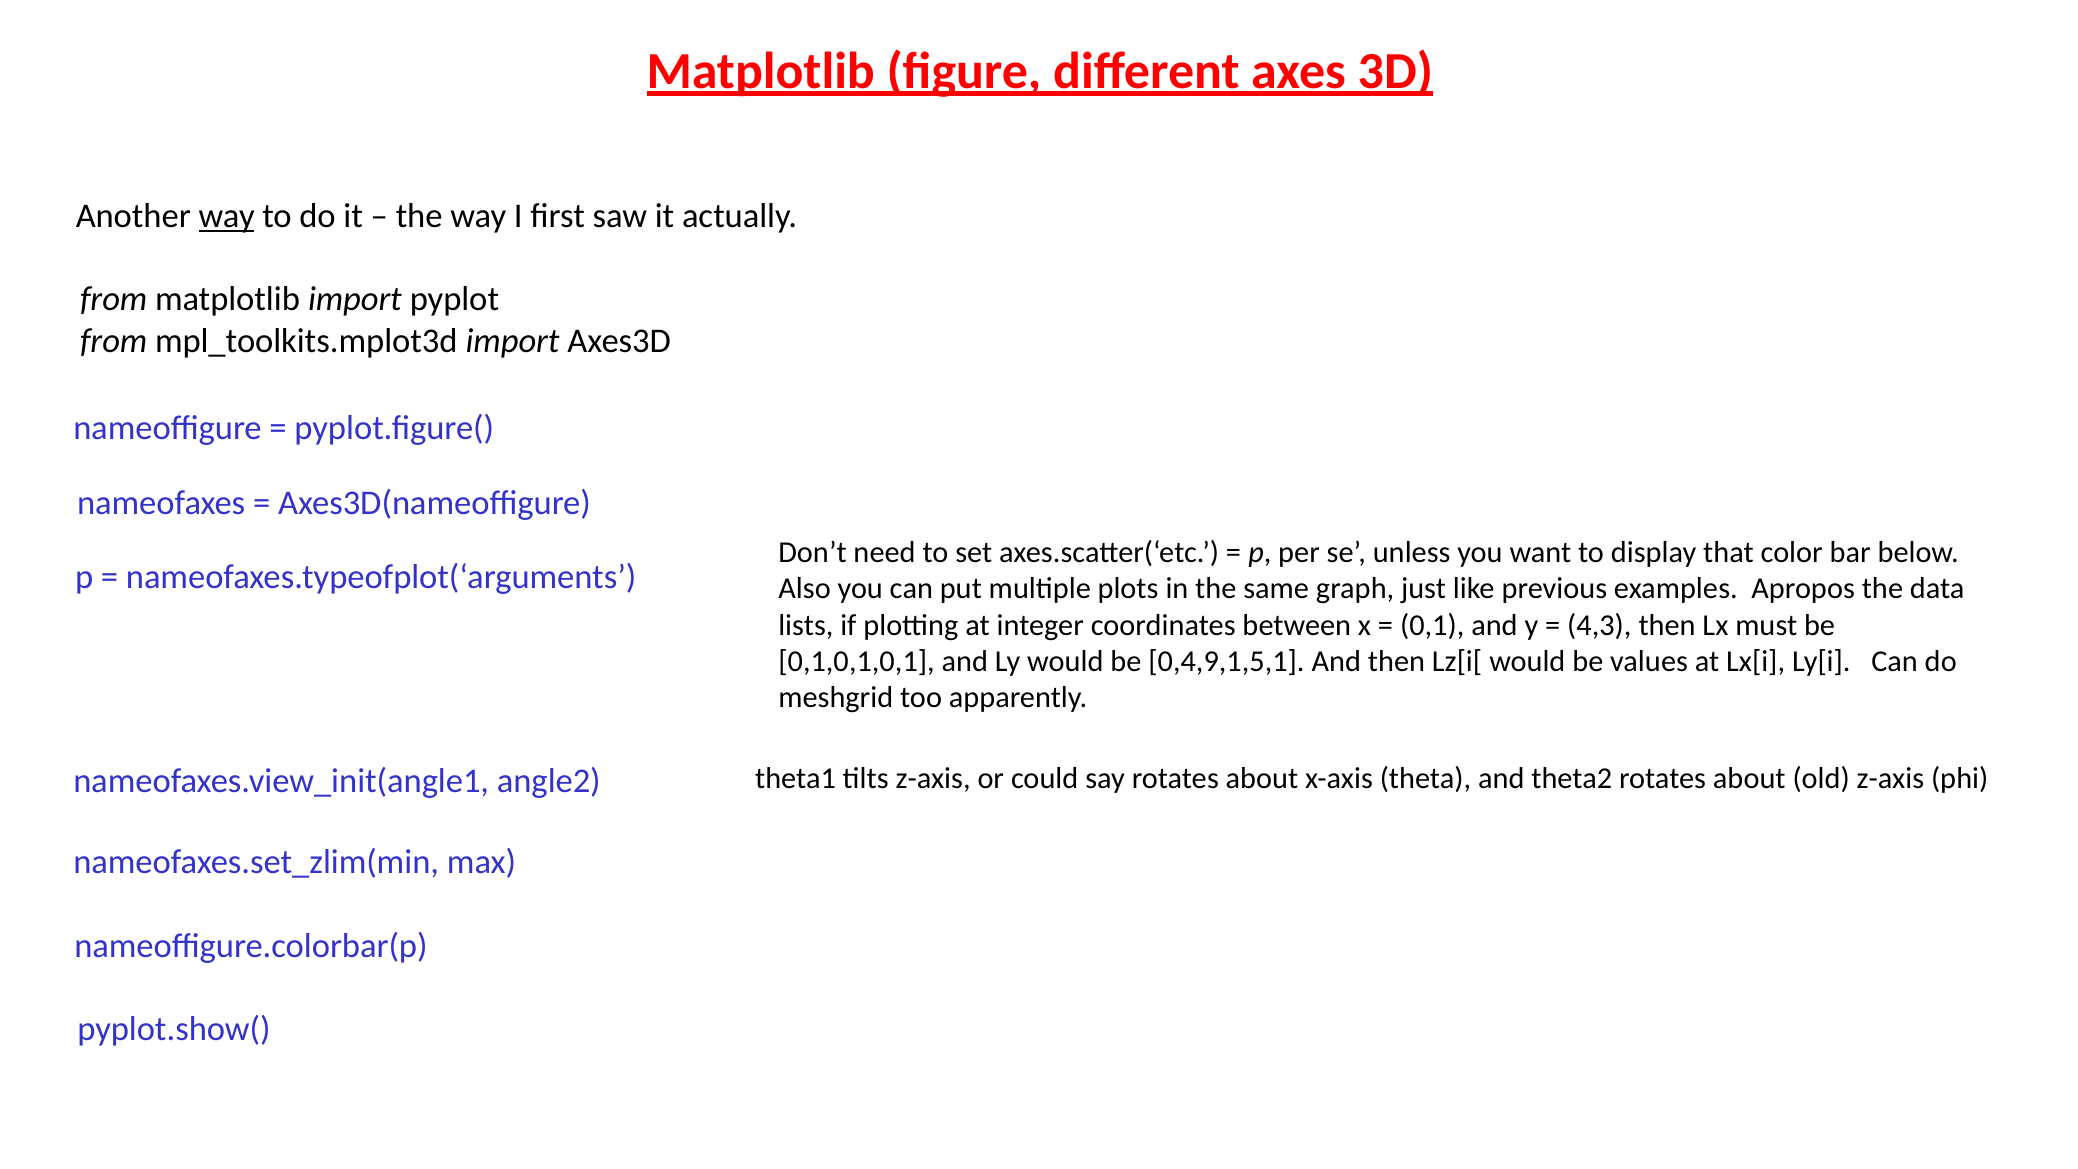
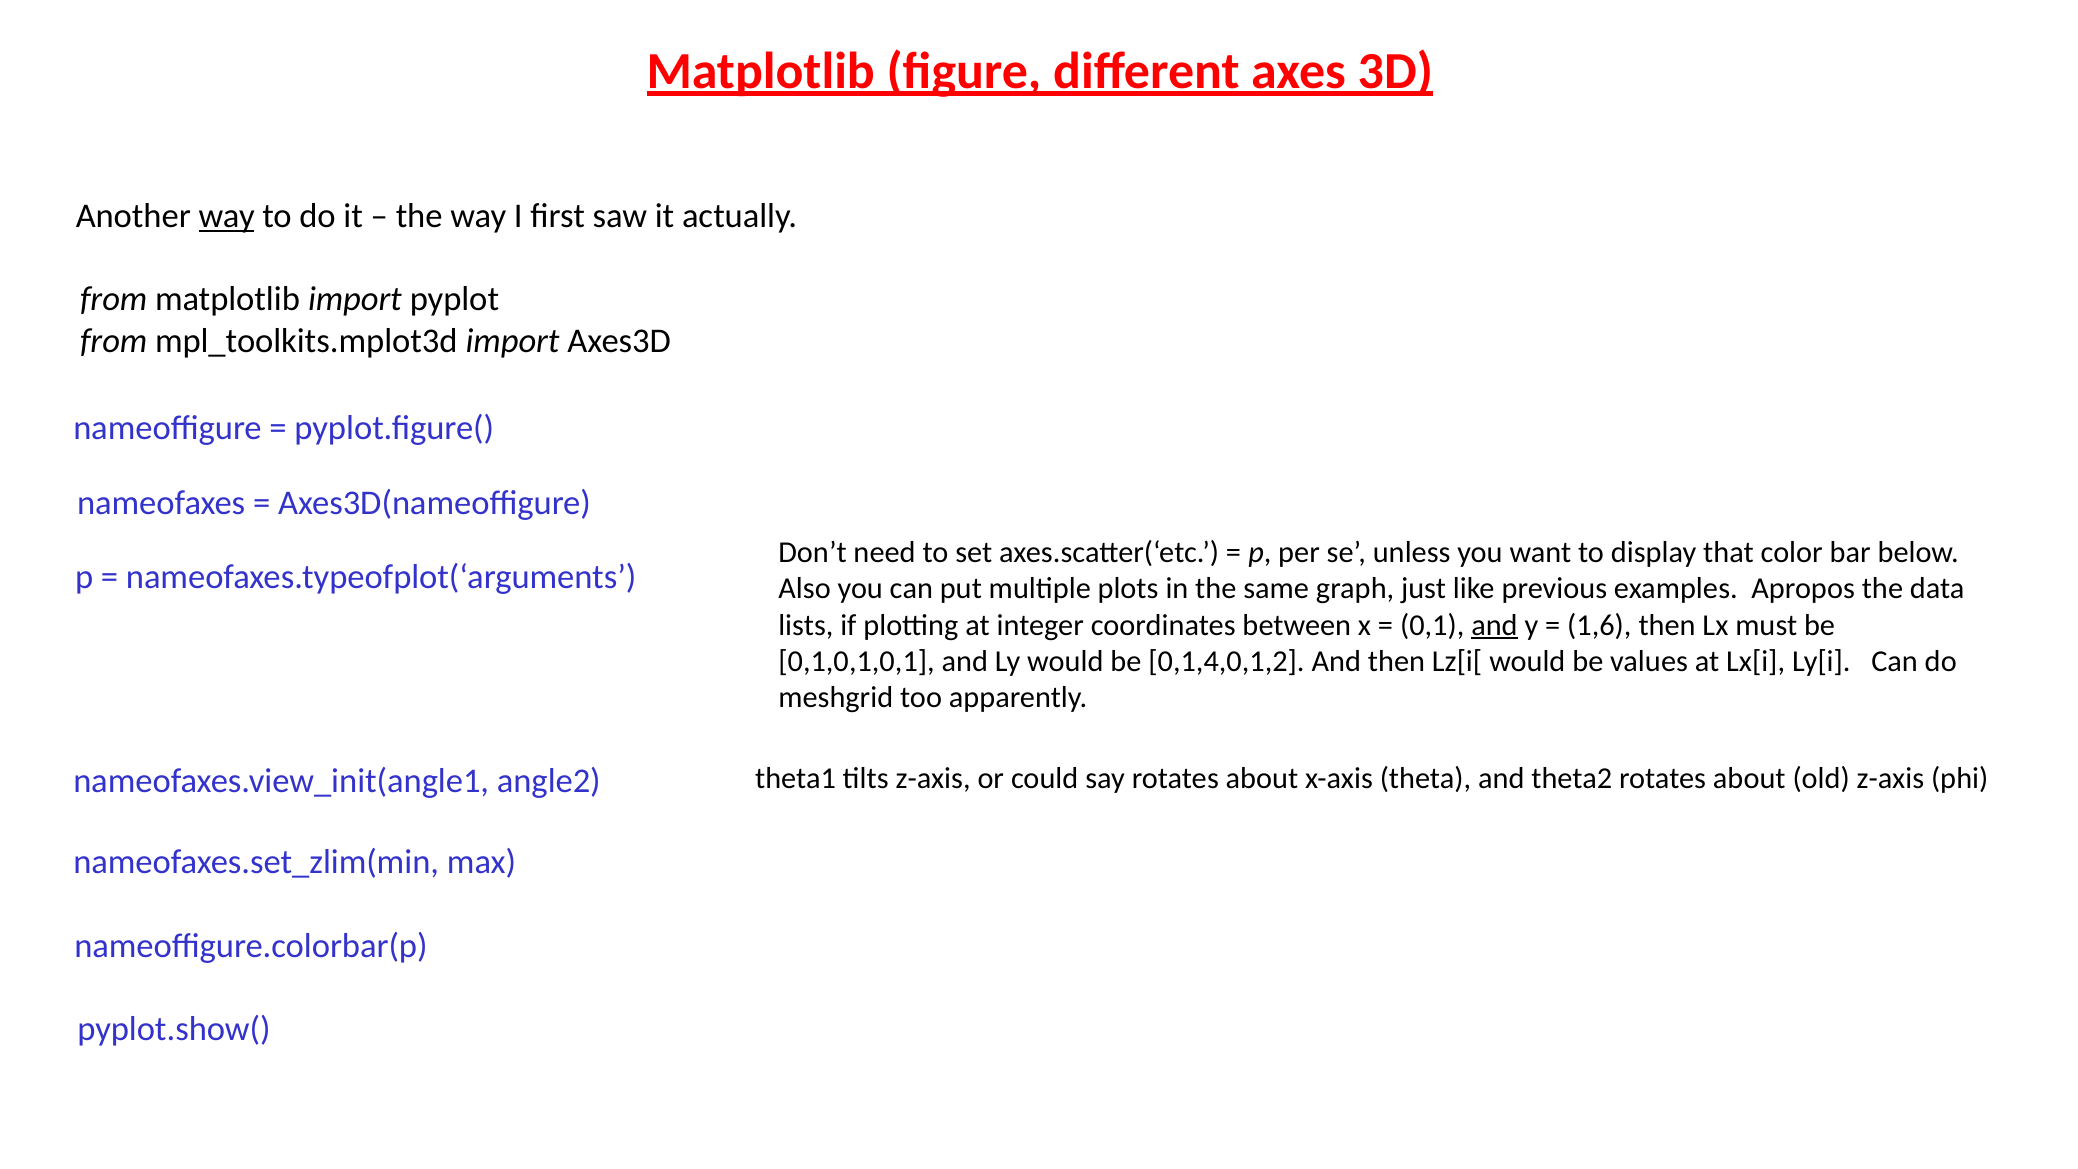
and at (1495, 625) underline: none -> present
4,3: 4,3 -> 1,6
0,4,9,1,5,1: 0,4,9,1,5,1 -> 0,1,4,0,1,2
